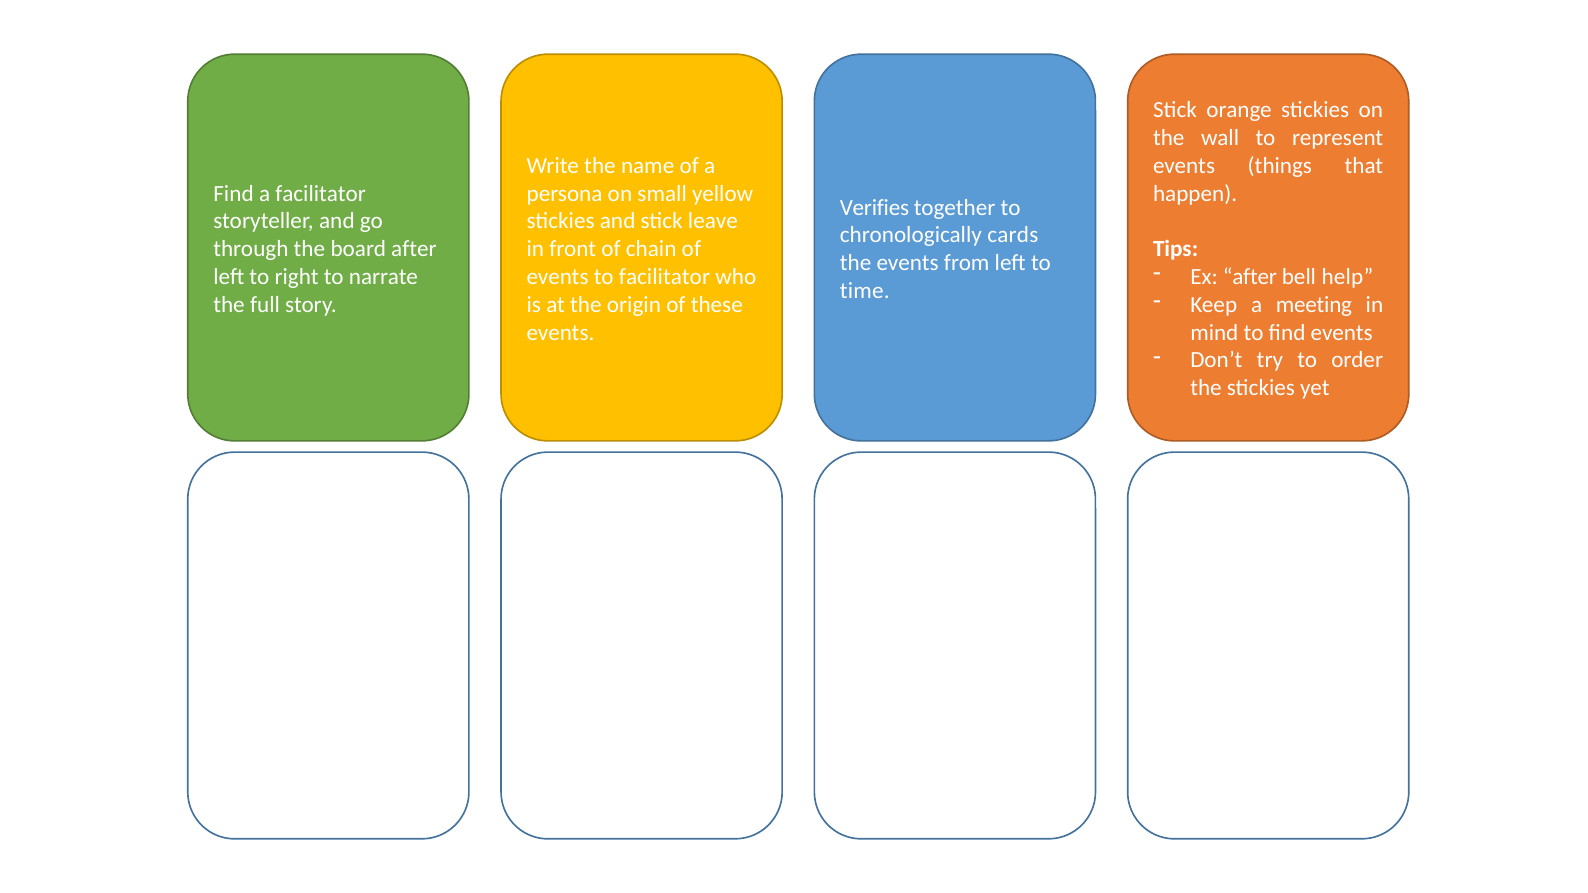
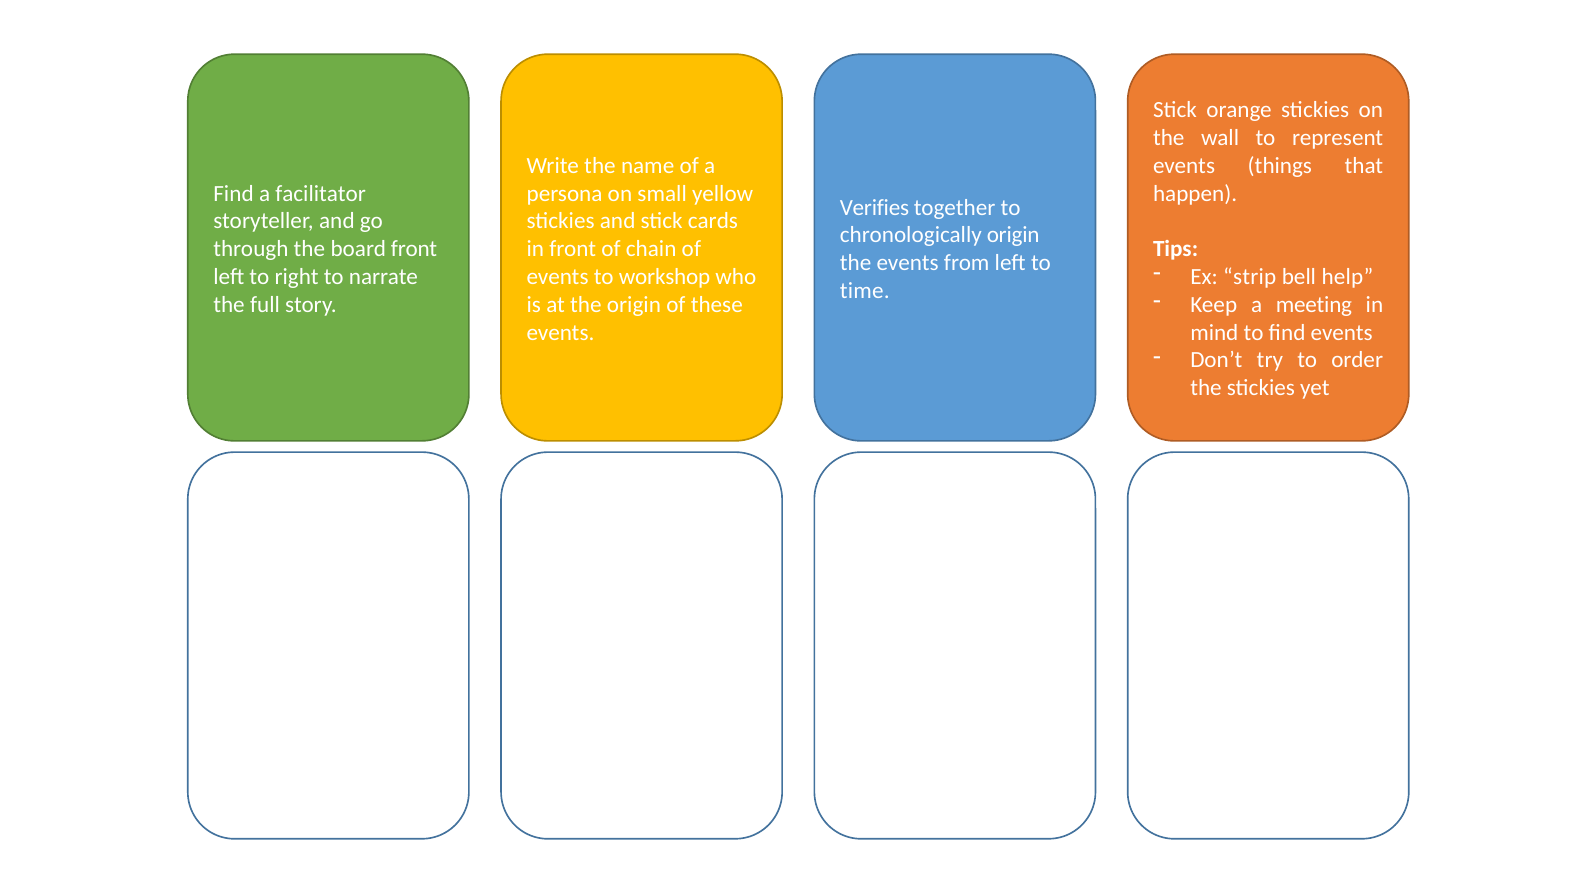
leave: leave -> cards
chronologically cards: cards -> origin
board after: after -> front
Ex after: after -> strip
to facilitator: facilitator -> workshop
